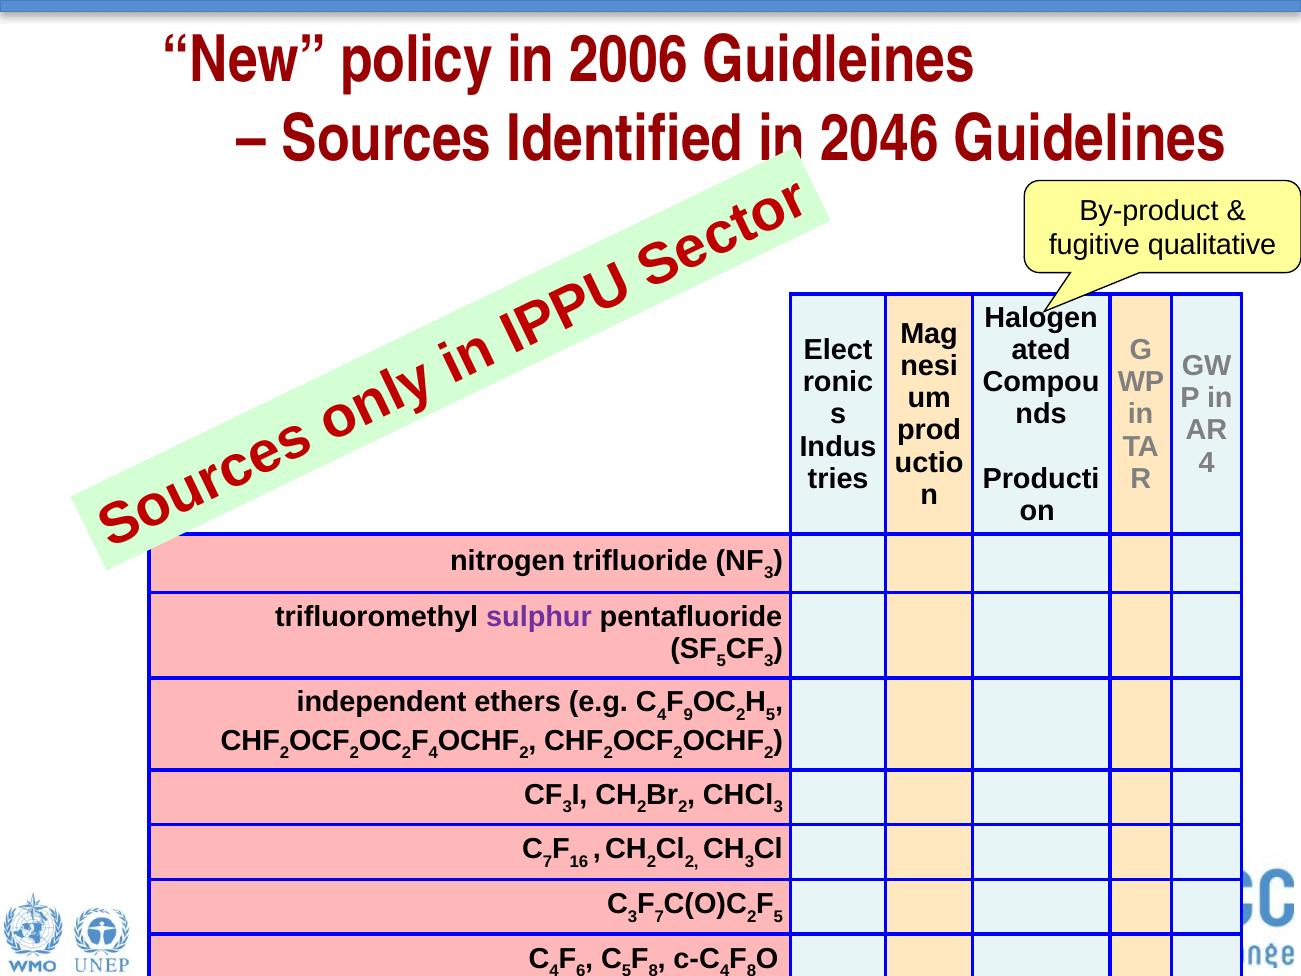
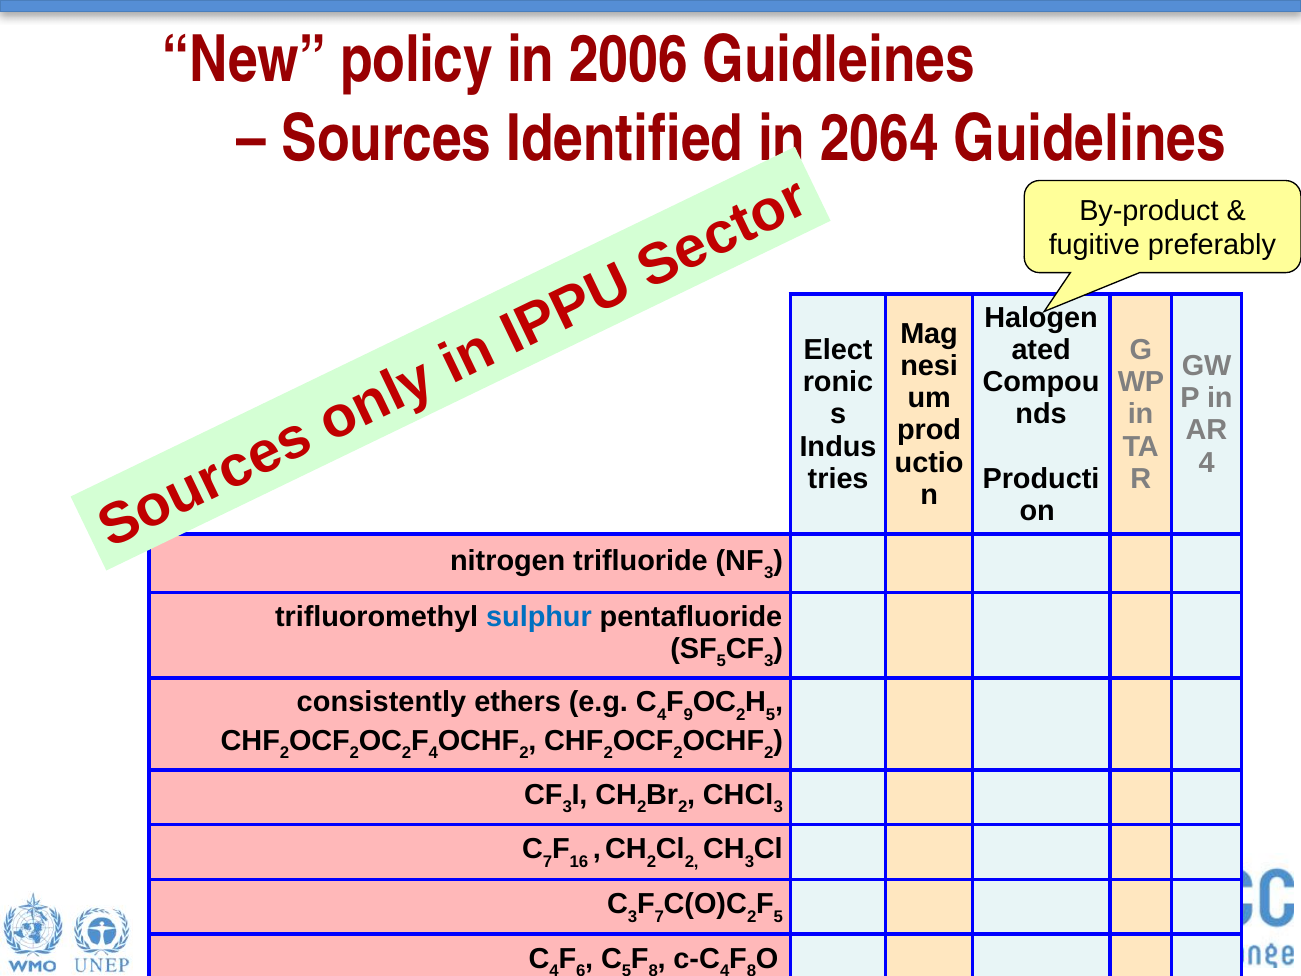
2046: 2046 -> 2064
qualitative: qualitative -> preferably
sulphur colour: purple -> blue
independent: independent -> consistently
